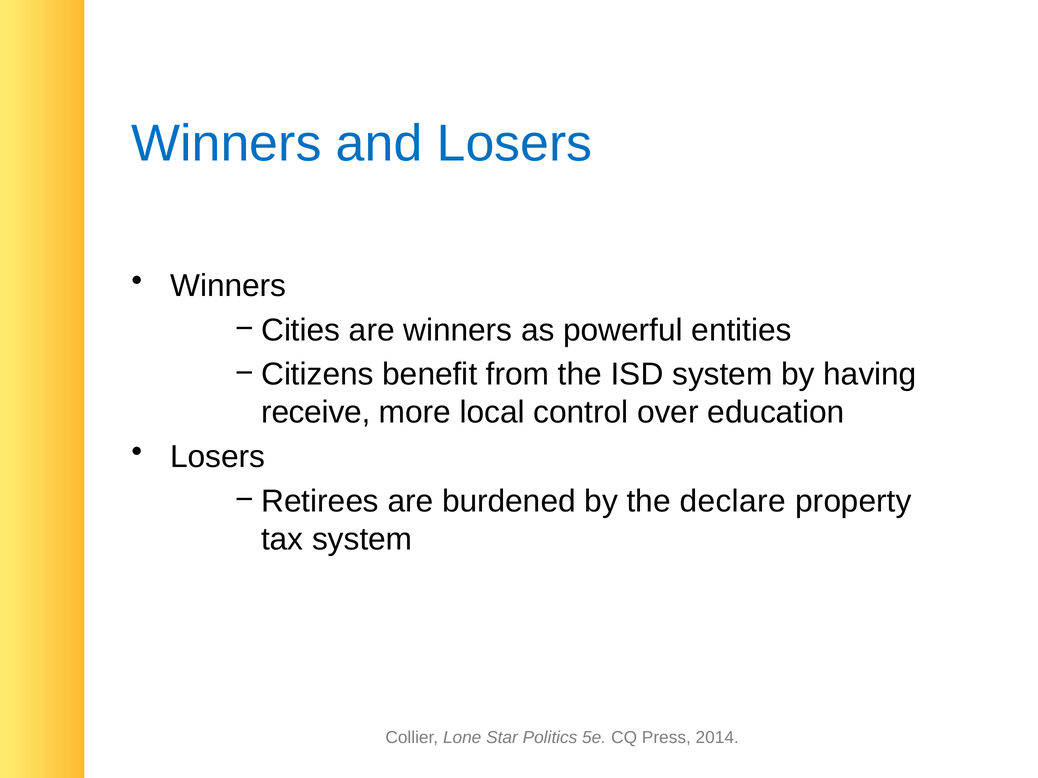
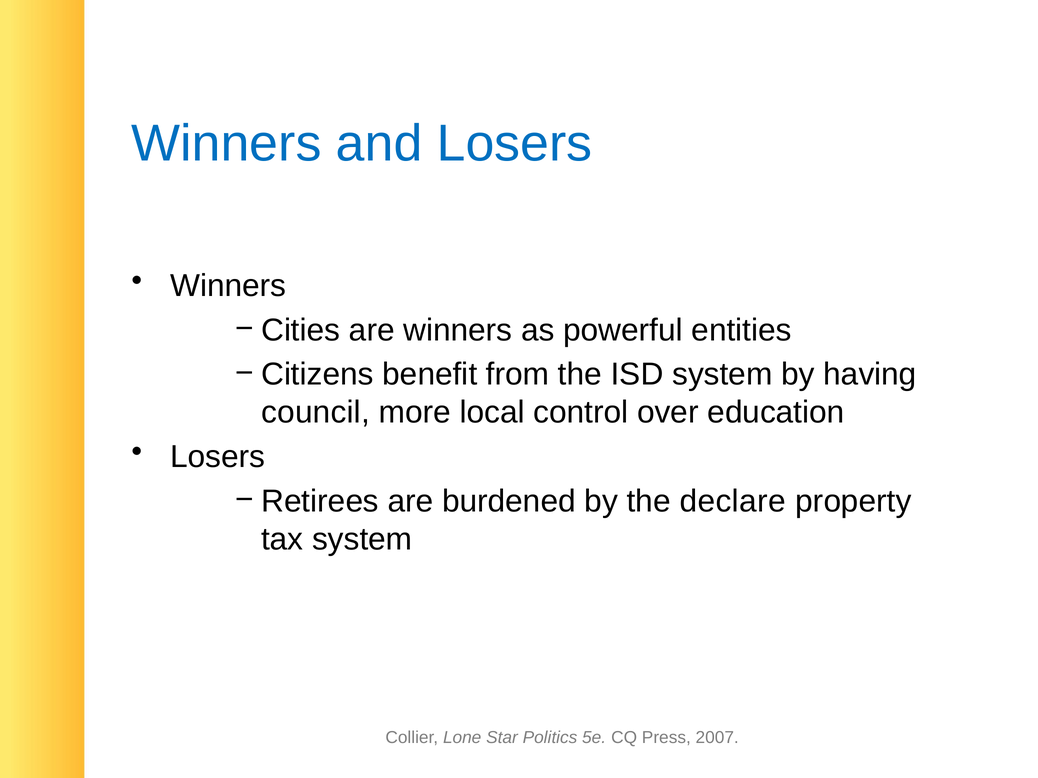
receive: receive -> council
2014: 2014 -> 2007
